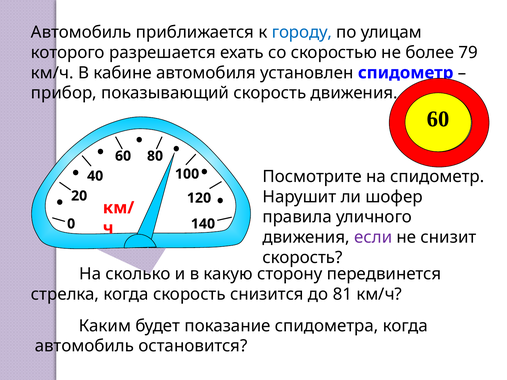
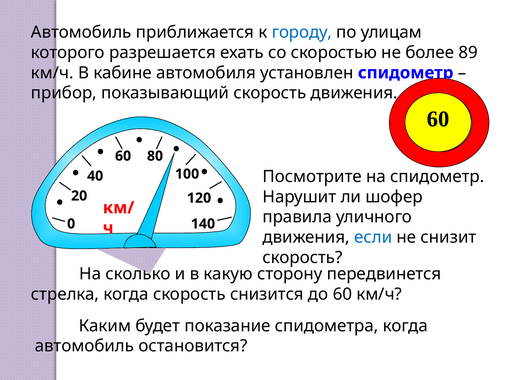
79: 79 -> 89
если colour: purple -> blue
до 81: 81 -> 60
